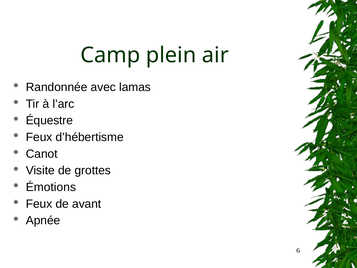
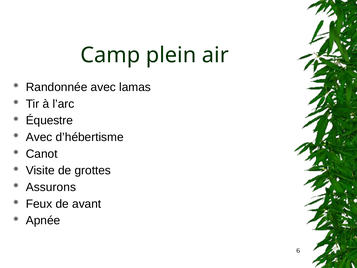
Feux at (39, 137): Feux -> Avec
Émotions: Émotions -> Assurons
